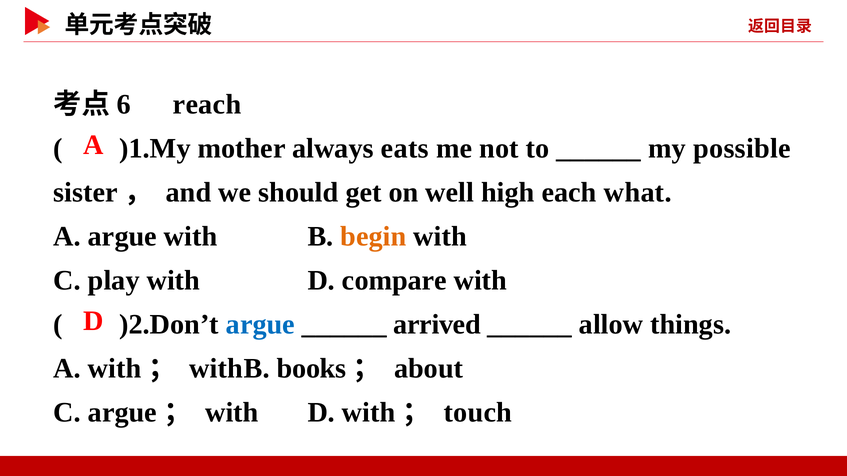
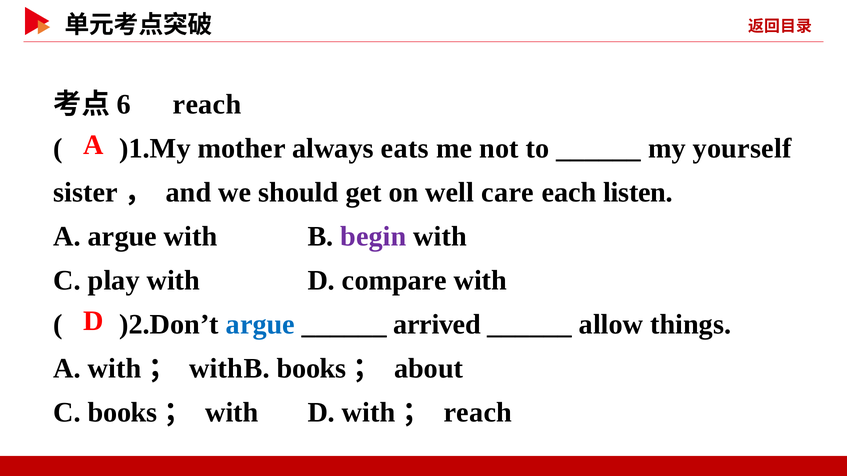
possible: possible -> yourself
high: high -> care
what: what -> listen
begin colour: orange -> purple
C argue: argue -> books
touch at (478, 413): touch -> reach
